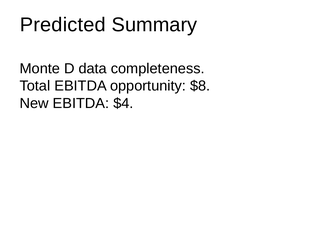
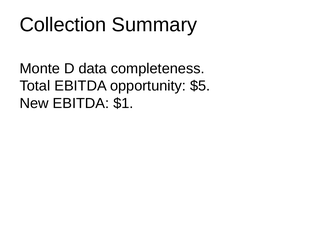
Predicted: Predicted -> Collection
$8: $8 -> $5
$4: $4 -> $1
